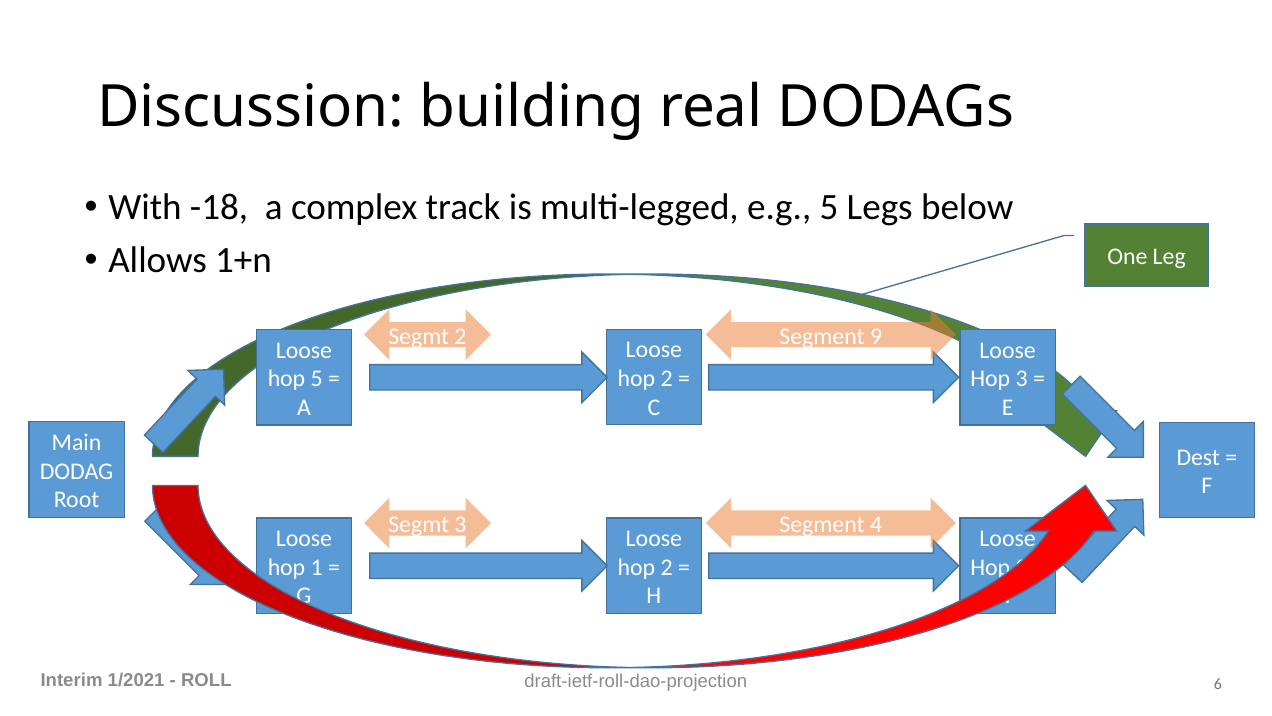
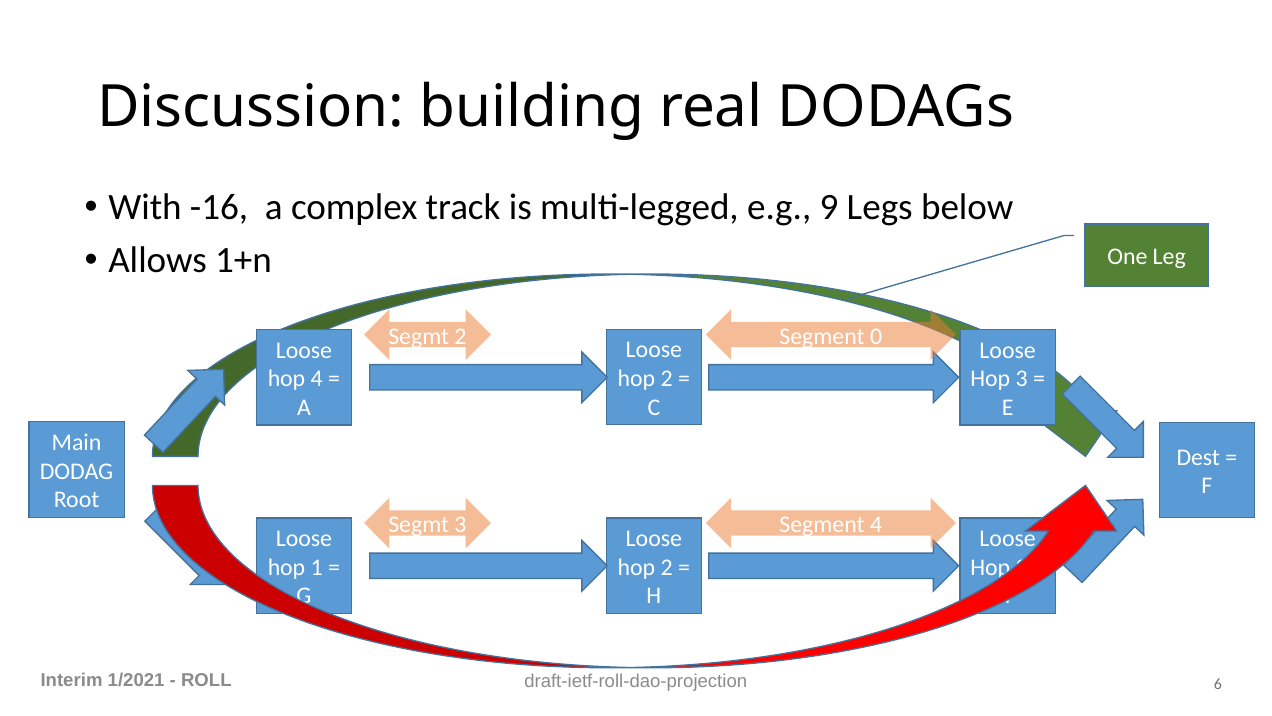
-18: -18 -> -16
e.g 5: 5 -> 9
9: 9 -> 0
hop 5: 5 -> 4
